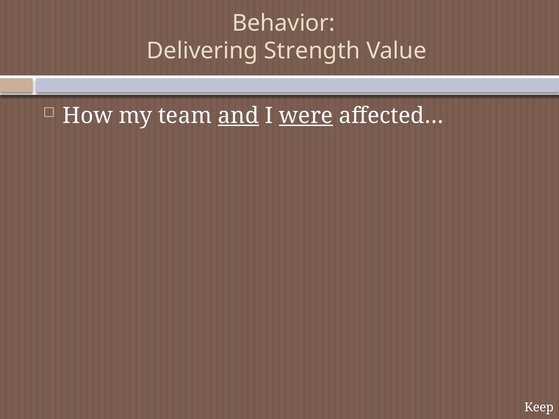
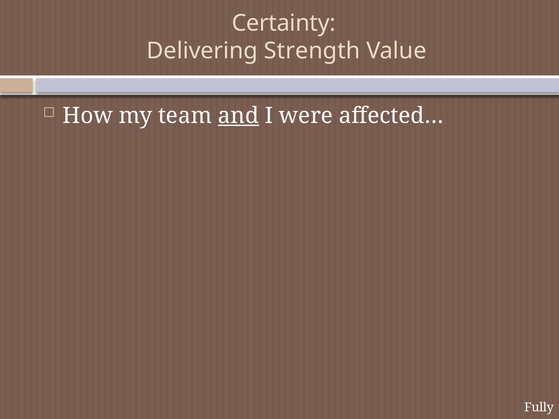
Behavior: Behavior -> Certainty
were underline: present -> none
Keep: Keep -> Fully
